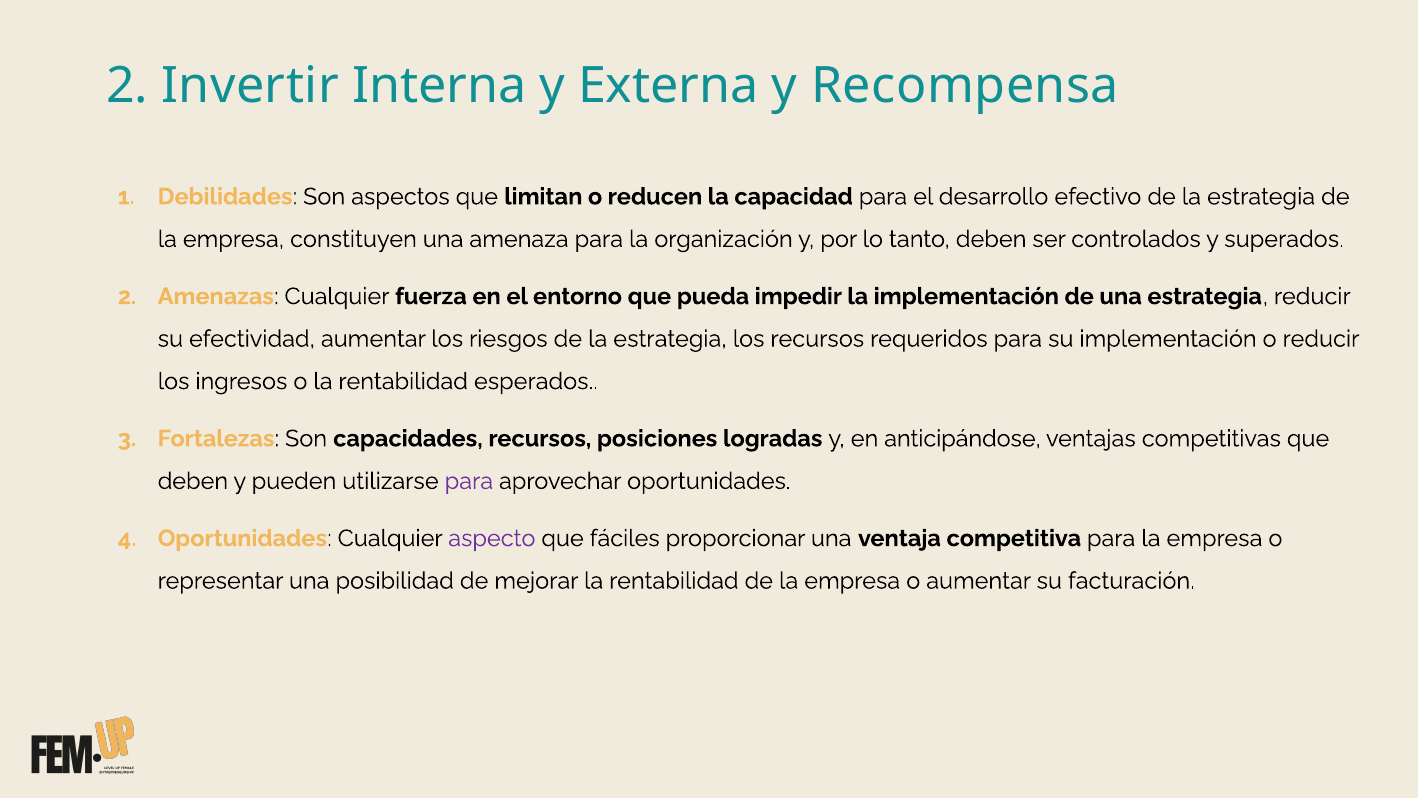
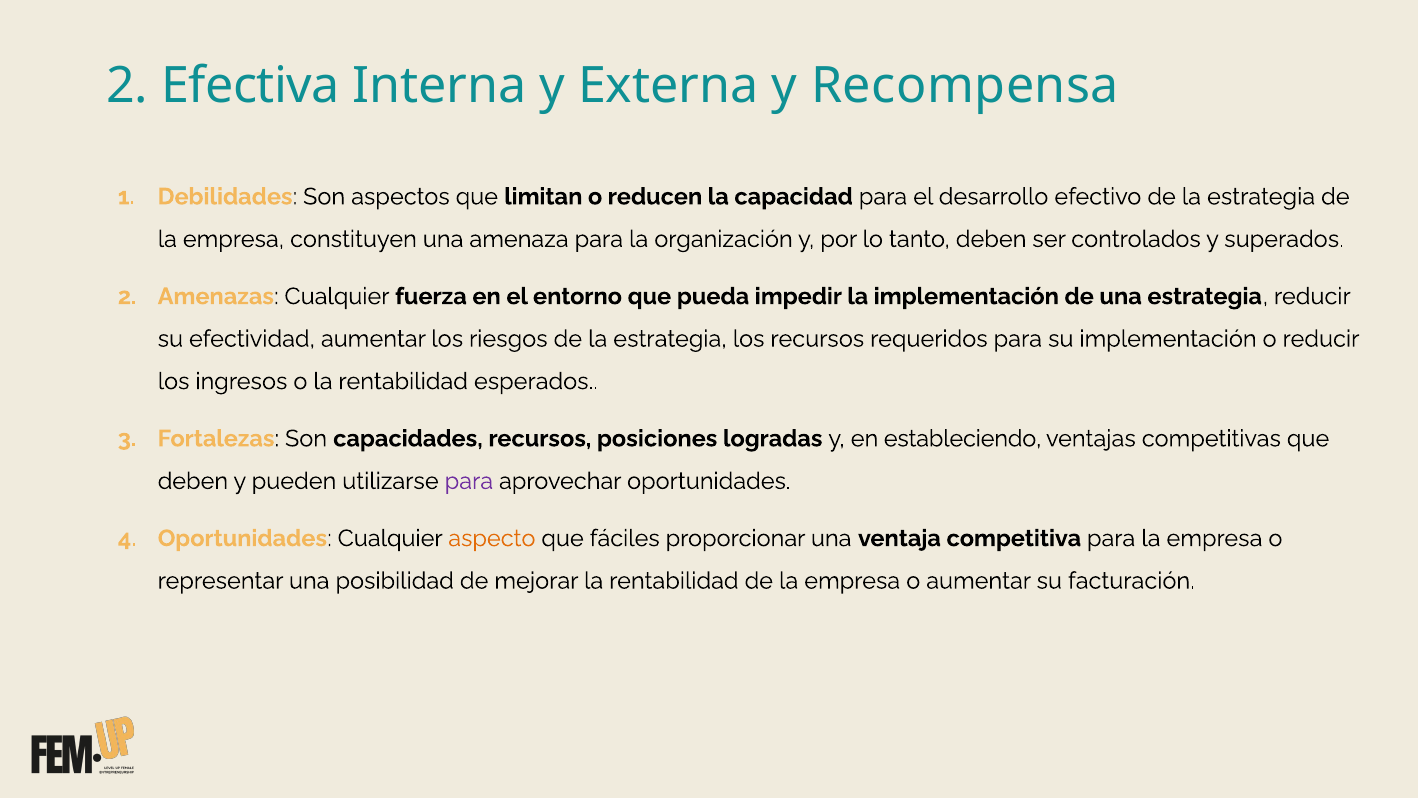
Invertir: Invertir -> Efectiva
anticipándose: anticipándose -> estableciendo
aspecto colour: purple -> orange
